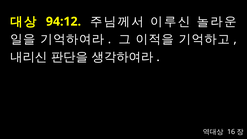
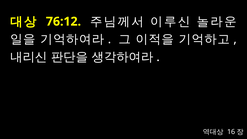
94:12: 94:12 -> 76:12
